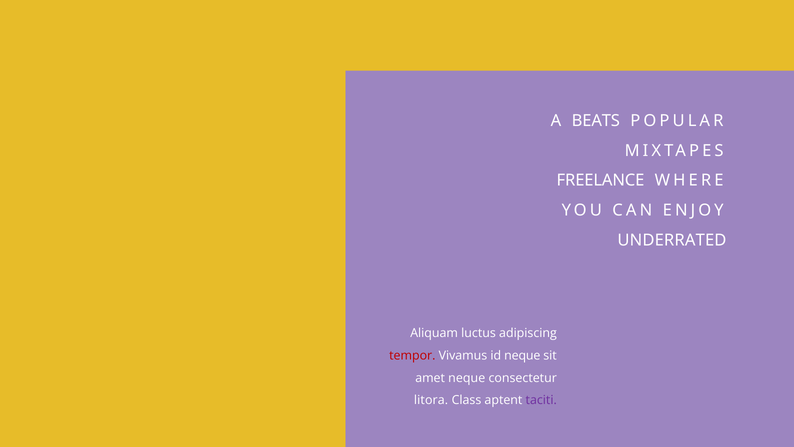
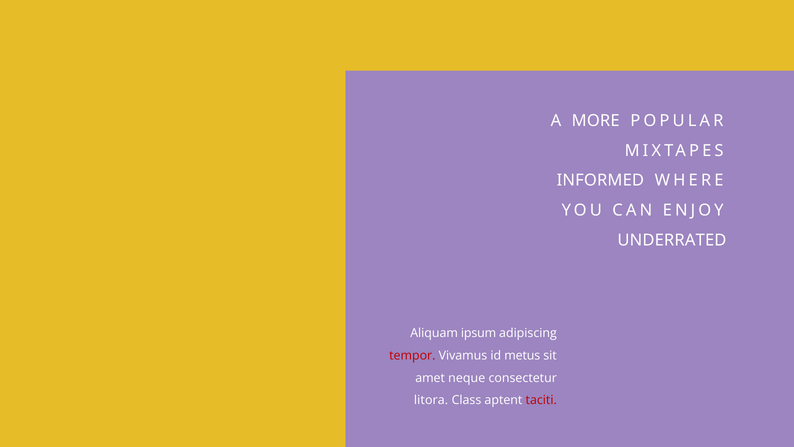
BEATS: BEATS -> MORE
FREELANCE: FREELANCE -> INFORMED
luctus: luctus -> ipsum
id neque: neque -> metus
taciti colour: purple -> red
